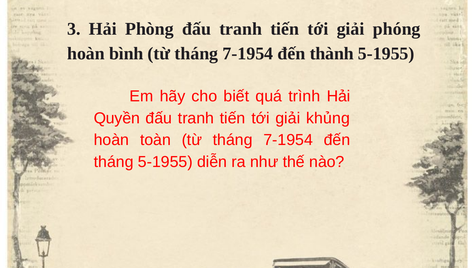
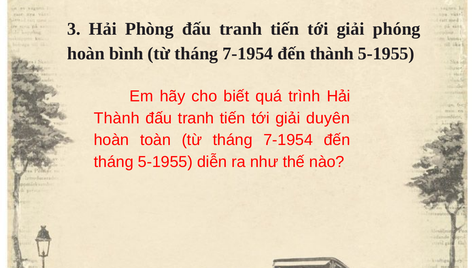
Quyền at (117, 118): Quyền -> Thành
khủng: khủng -> duyên
